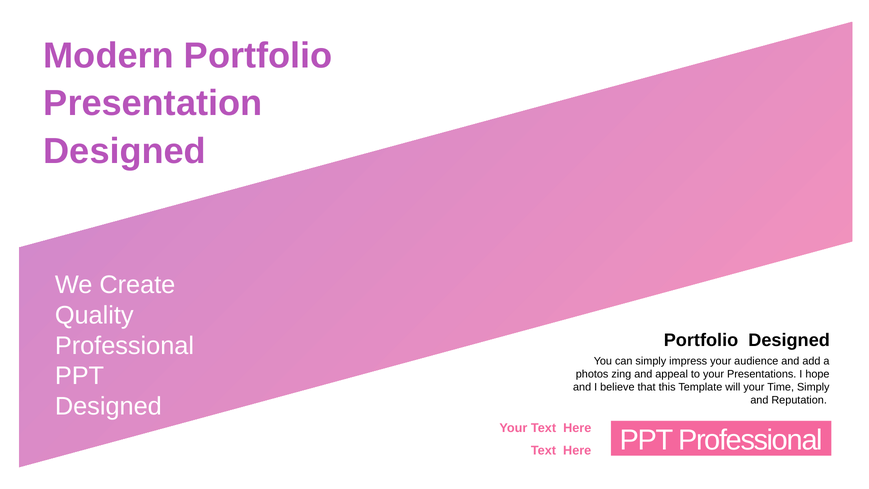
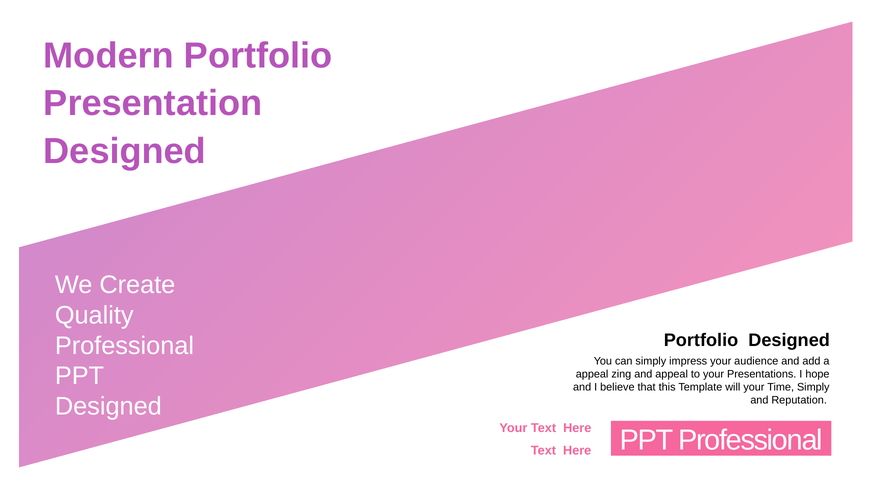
photos at (592, 374): photos -> appeal
